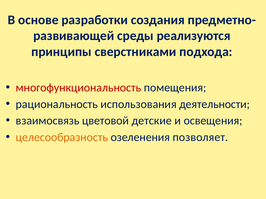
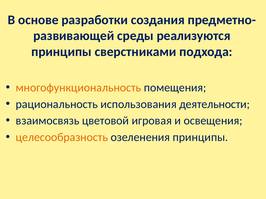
многофункциональность colour: red -> orange
детские: детские -> игровая
озеленения позволяет: позволяет -> принципы
